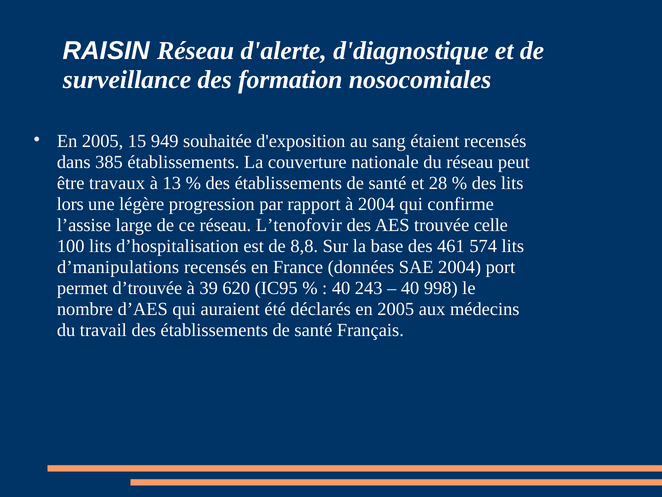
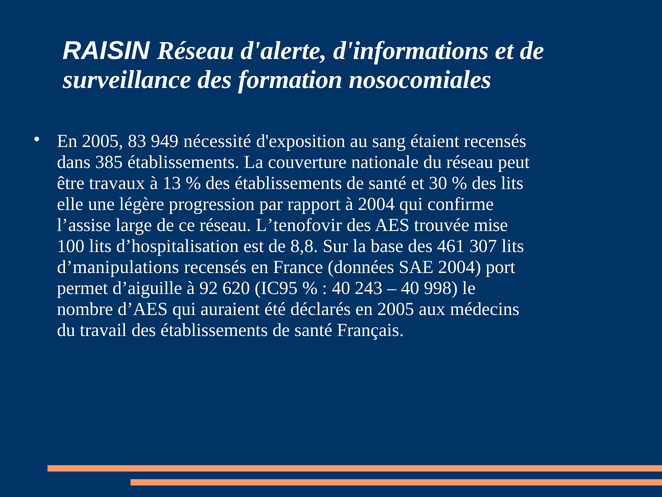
d'diagnostique: d'diagnostique -> d'informations
15: 15 -> 83
souhaitée: souhaitée -> nécessité
28: 28 -> 30
lors: lors -> elle
celle: celle -> mise
574: 574 -> 307
d’trouvée: d’trouvée -> d’aiguille
39: 39 -> 92
